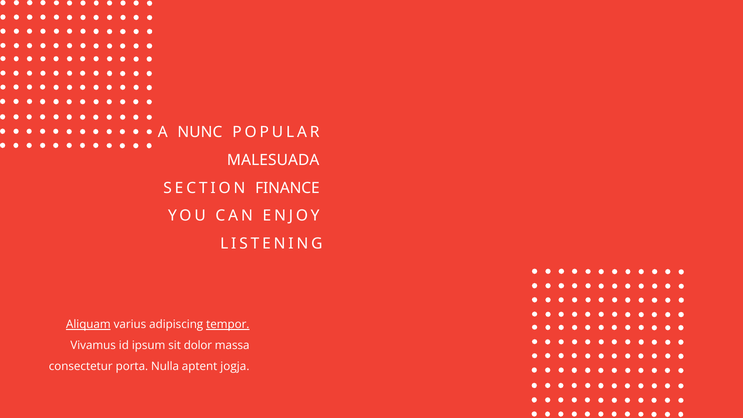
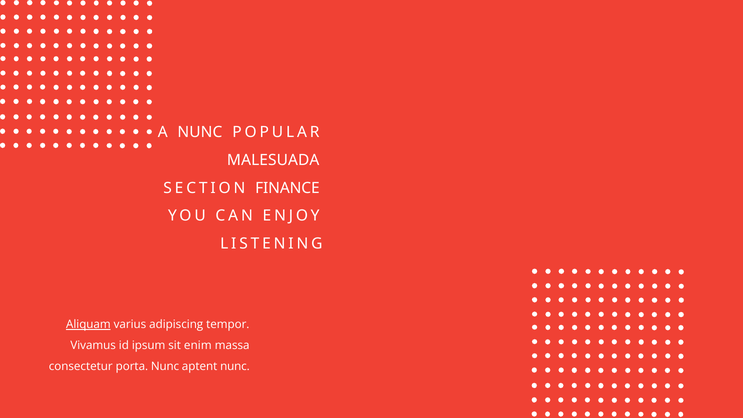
tempor underline: present -> none
dolor: dolor -> enim
porta Nulla: Nulla -> Nunc
aptent jogja: jogja -> nunc
